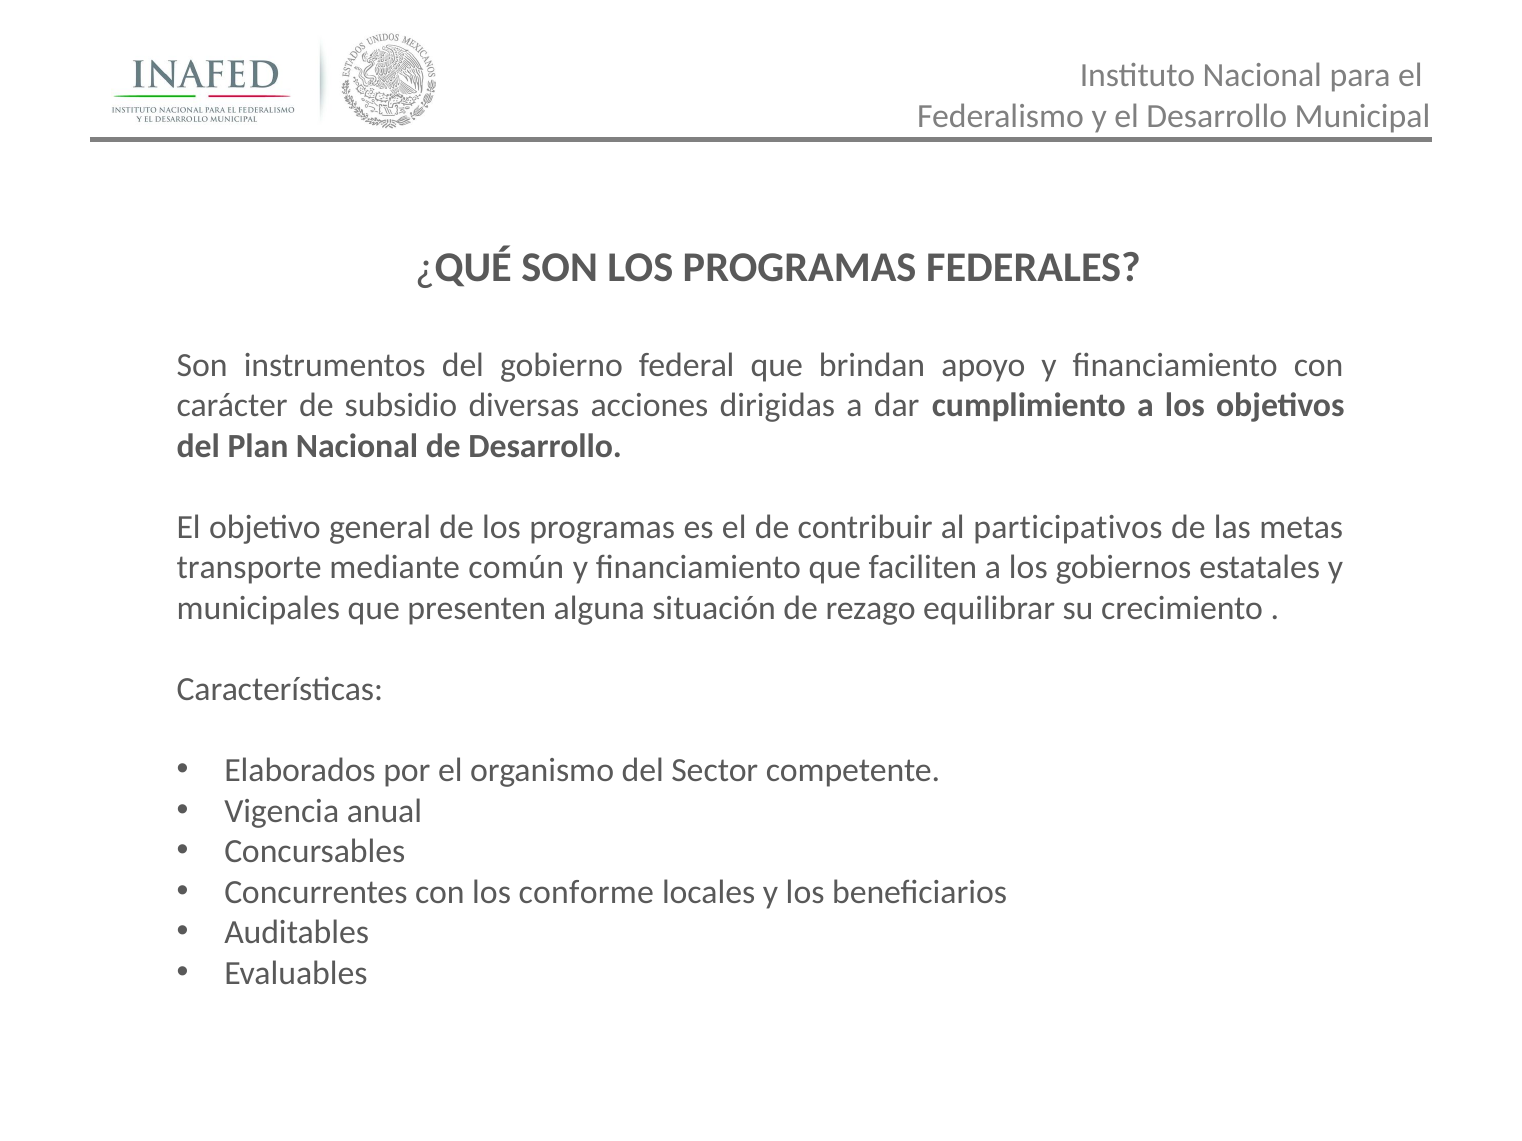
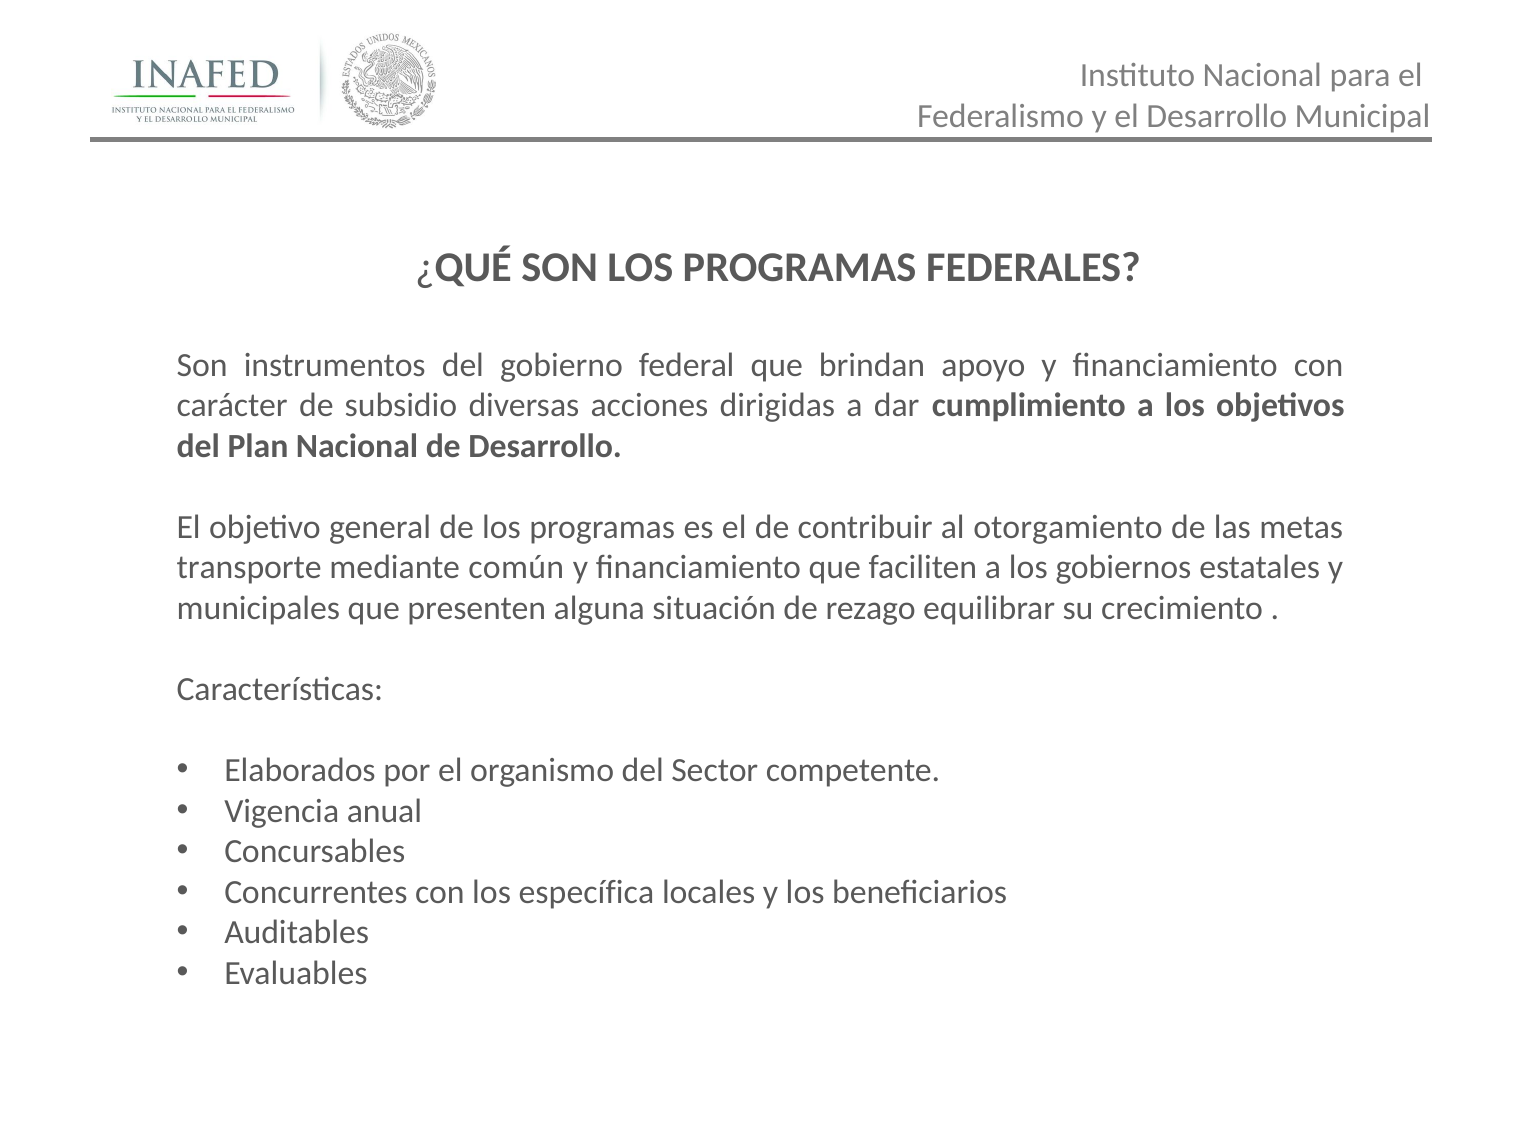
participativos: participativos -> otorgamiento
conforme: conforme -> específica
